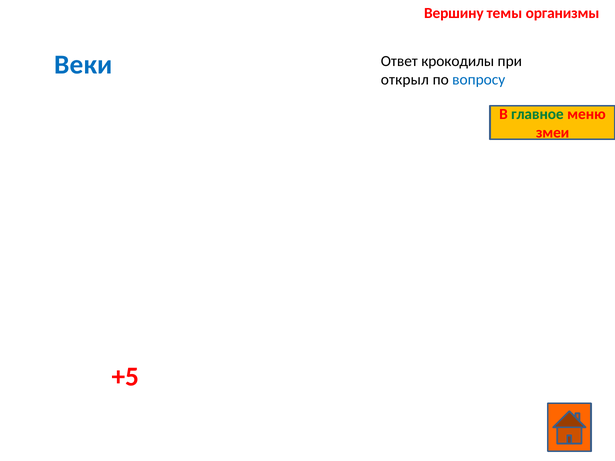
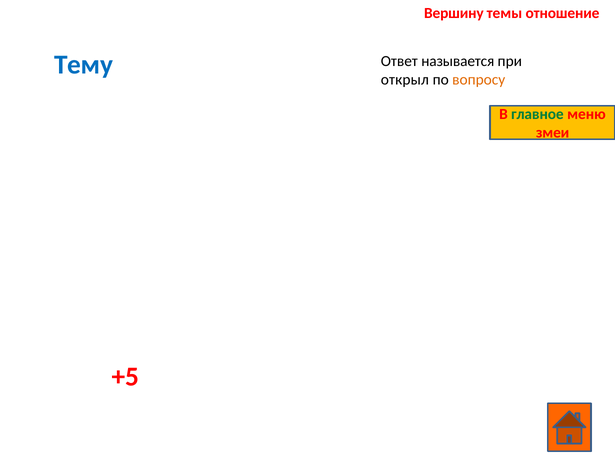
организмы: организмы -> отношение
Веки: Веки -> Тему
крокодилы: крокодилы -> называется
вопросу colour: blue -> orange
